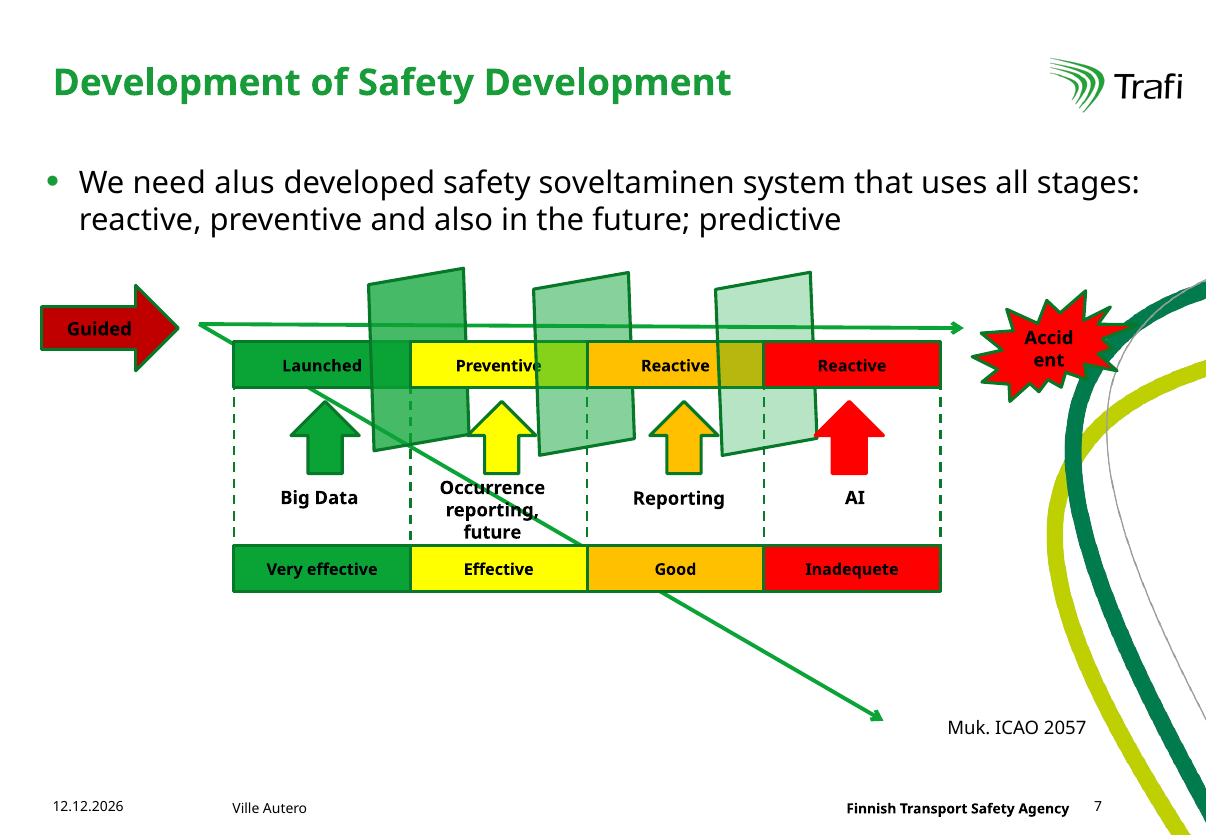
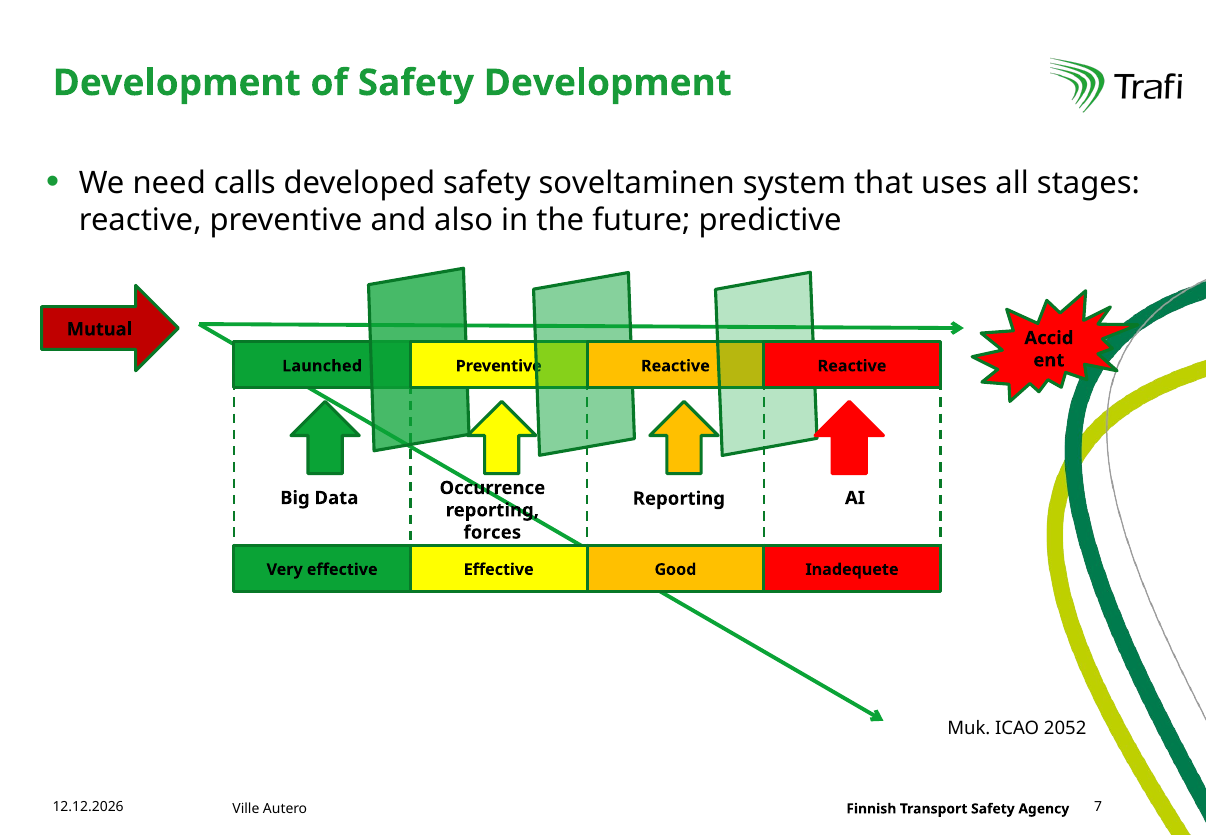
alus: alus -> calls
Guided: Guided -> Mutual
future at (492, 533): future -> forces
2057: 2057 -> 2052
